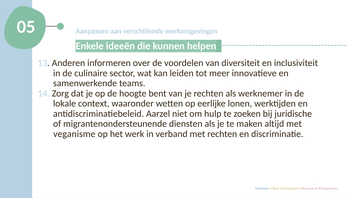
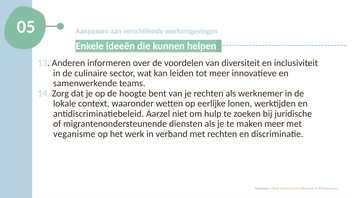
maken altijd: altijd -> meer
